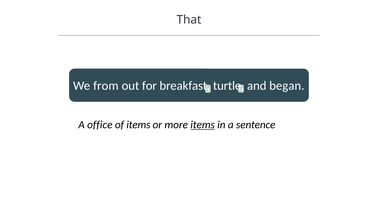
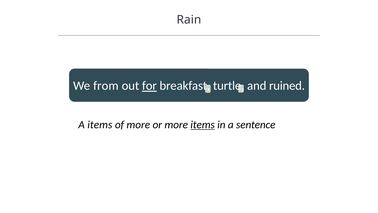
That: That -> Rain
for underline: none -> present
began: began -> ruined
A office: office -> items
of items: items -> more
